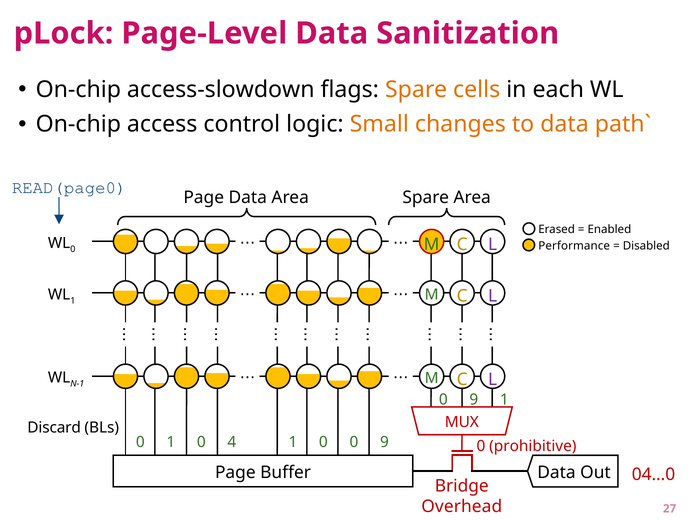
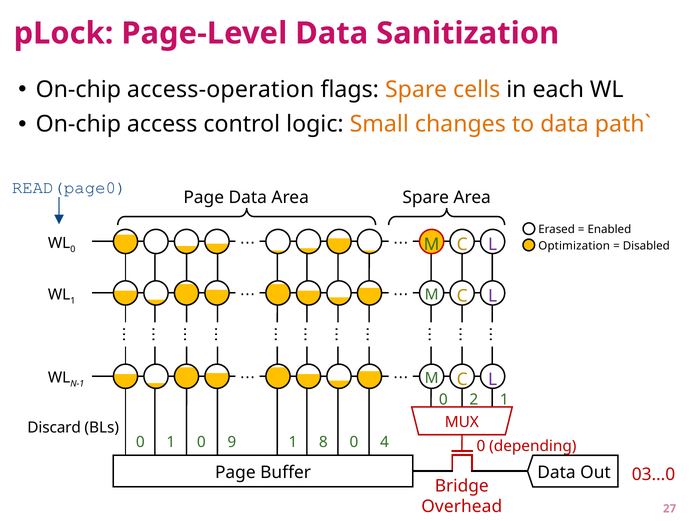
access-slowdown: access-slowdown -> access-operation
Performance: Performance -> Optimization
9 at (474, 399): 9 -> 2
4: 4 -> 9
0 at (323, 442): 0 -> 8
9 at (384, 442): 9 -> 4
prohibitive: prohibitive -> depending
04…0: 04…0 -> 03…0
